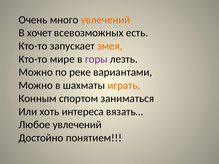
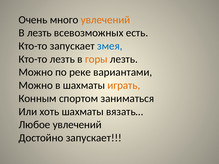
В хочет: хочет -> лезть
змея colour: orange -> blue
Кто-то мире: мире -> лезть
горы colour: purple -> orange
хоть интереса: интереса -> шахматы
Достойно понятием: понятием -> запускает
